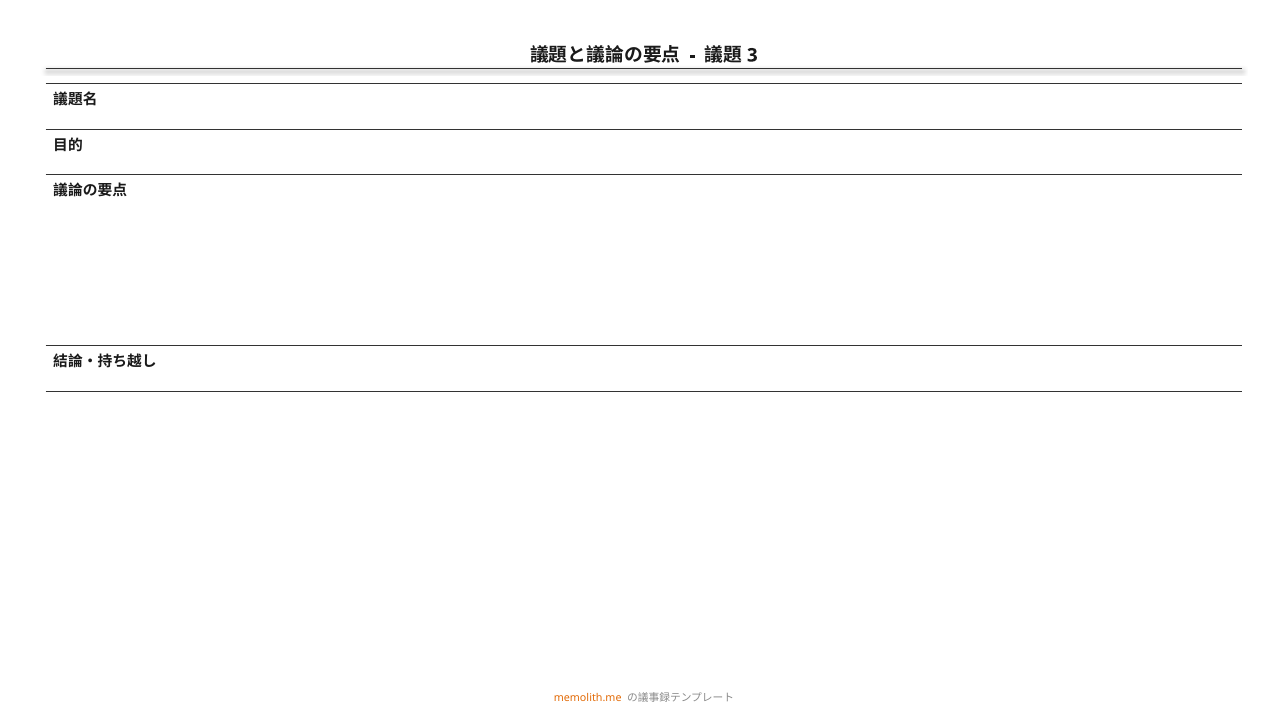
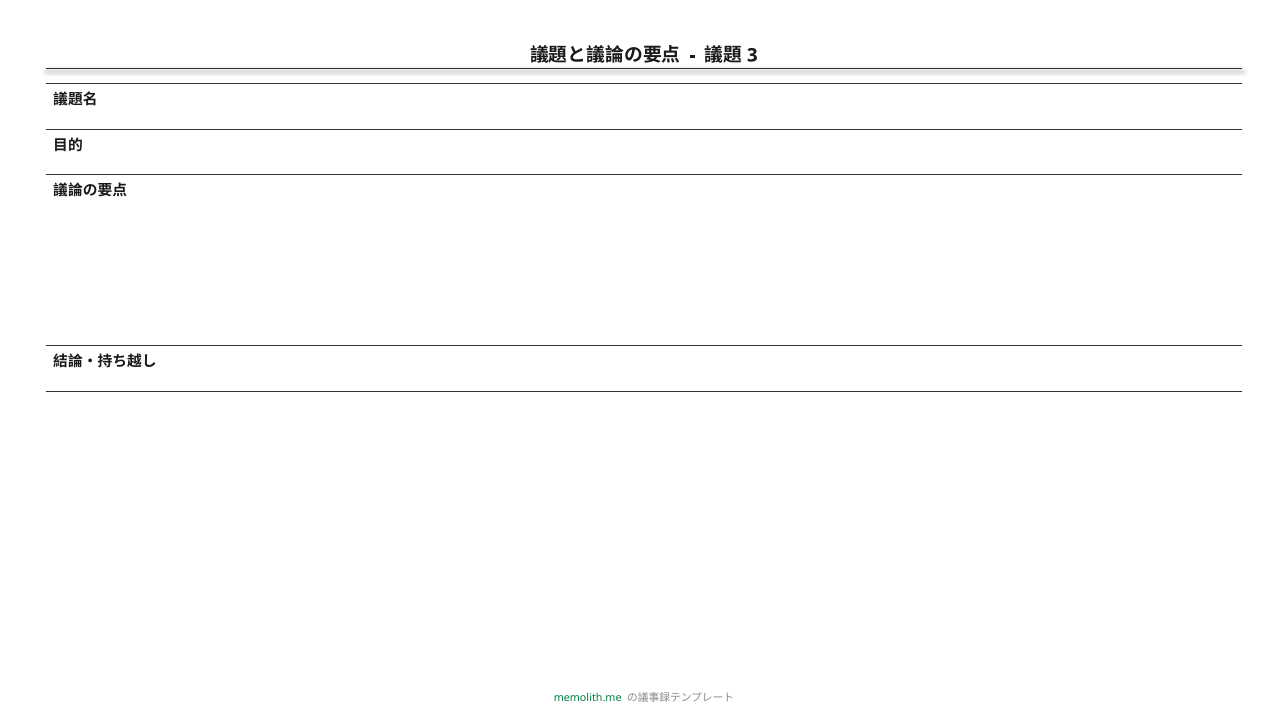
memolith.me colour: orange -> green
